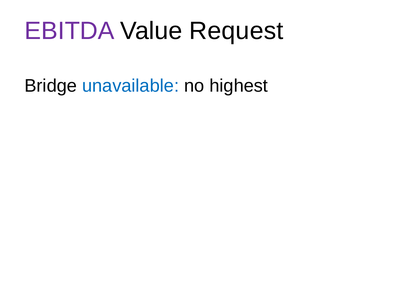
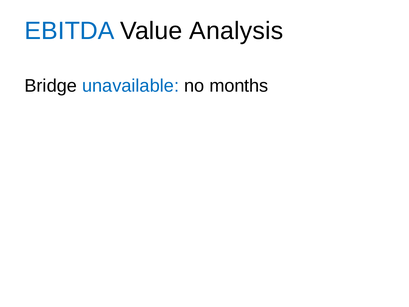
EBITDA colour: purple -> blue
Request: Request -> Analysis
highest: highest -> months
